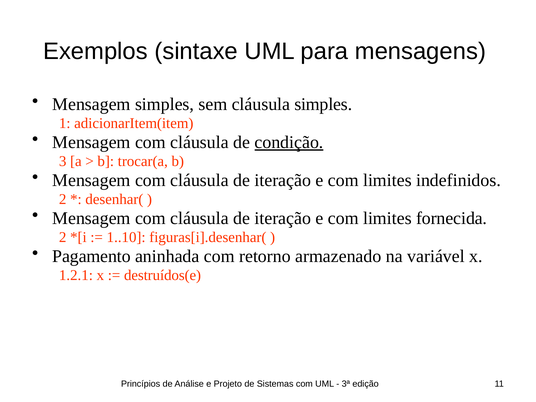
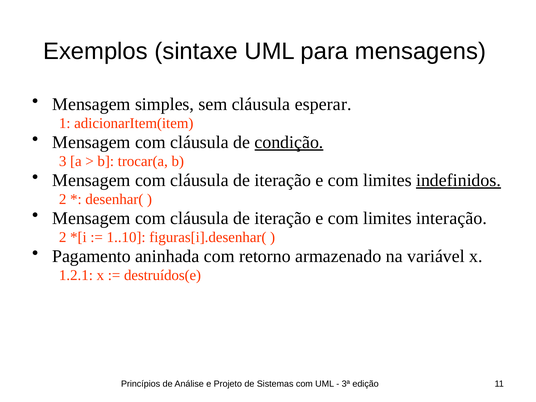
cláusula simples: simples -> esperar
indefinidos underline: none -> present
fornecida: fornecida -> interação
